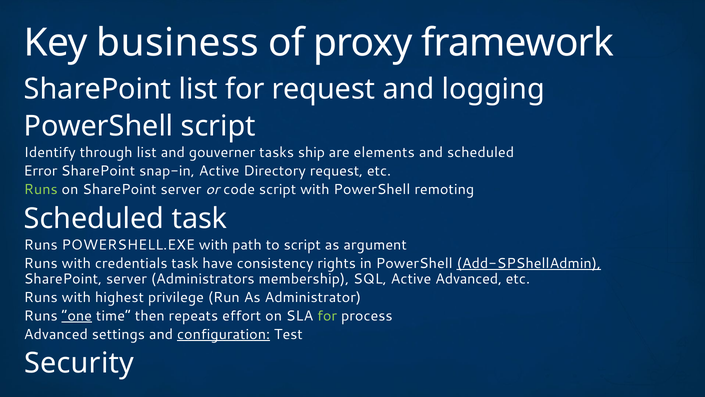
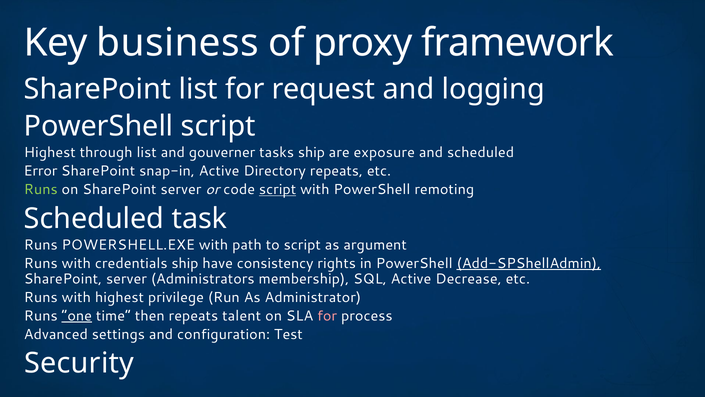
Identify at (50, 152): Identify -> Highest
elements: elements -> exposure
Directory request: request -> repeats
script at (278, 189) underline: none -> present
credentials task: task -> ship
Active Advanced: Advanced -> Decrease
effort: effort -> talent
for at (327, 315) colour: light green -> pink
configuration underline: present -> none
